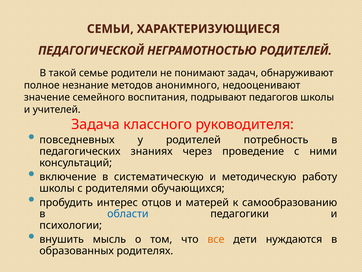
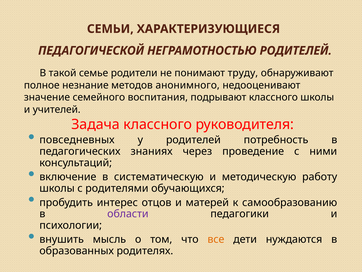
задач: задач -> труду
подрывают педагогов: педагогов -> классного
области colour: blue -> purple
